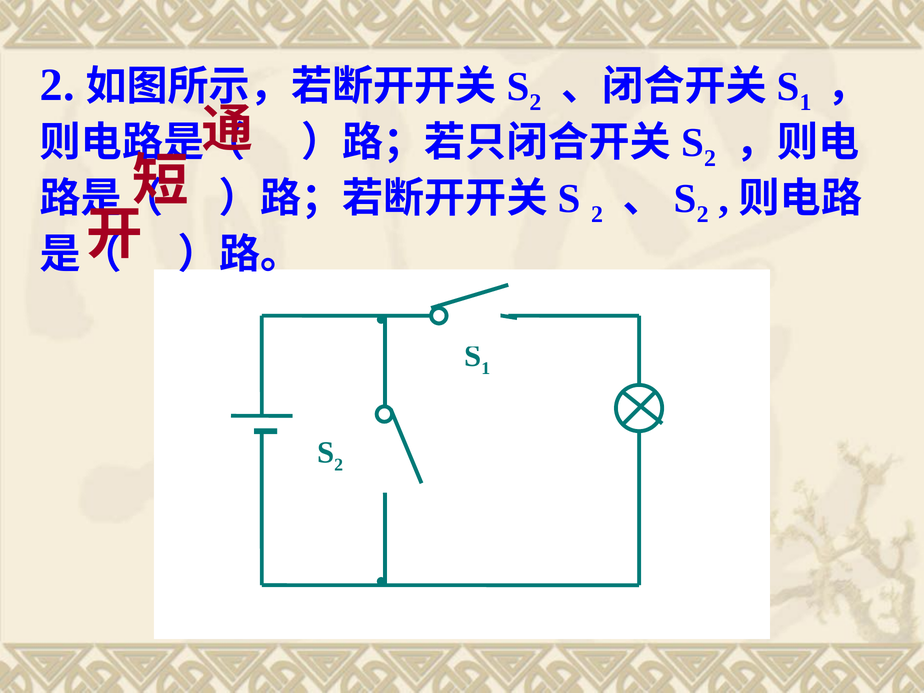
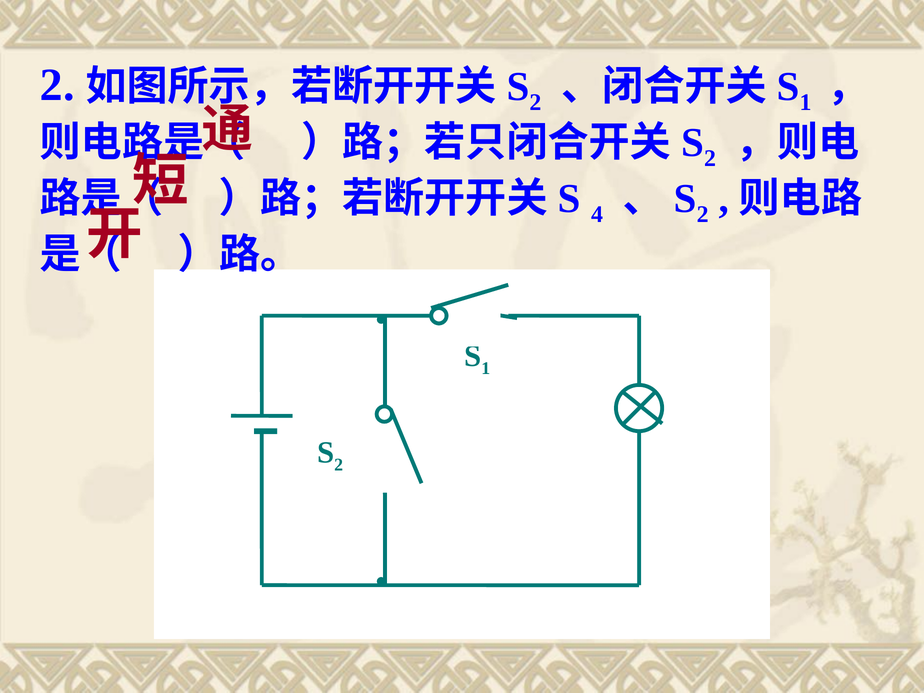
2 at (597, 215): 2 -> 4
